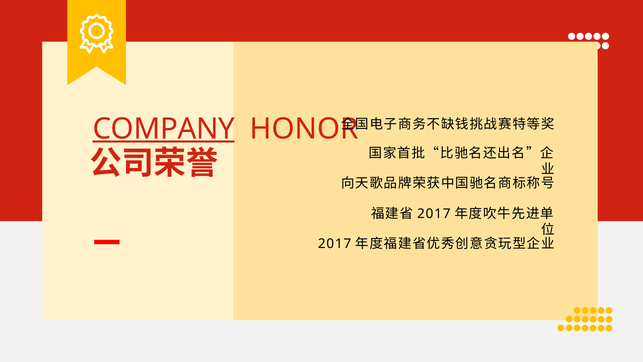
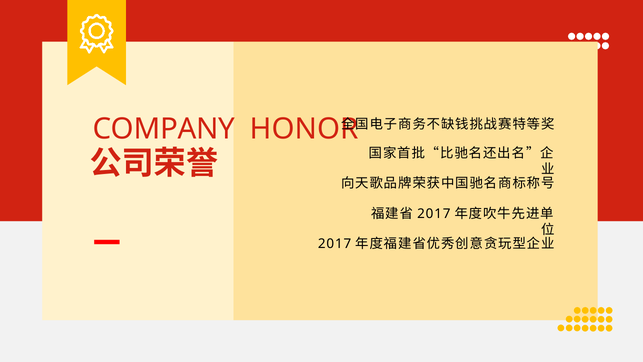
COMPANY underline: present -> none
